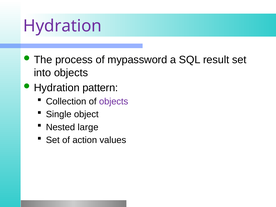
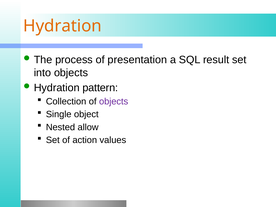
Hydration colour: purple -> orange
mypassword: mypassword -> presentation
large: large -> allow
